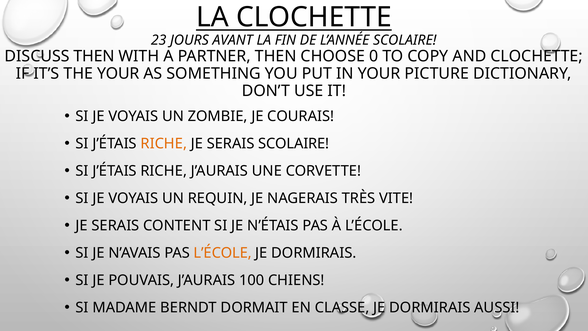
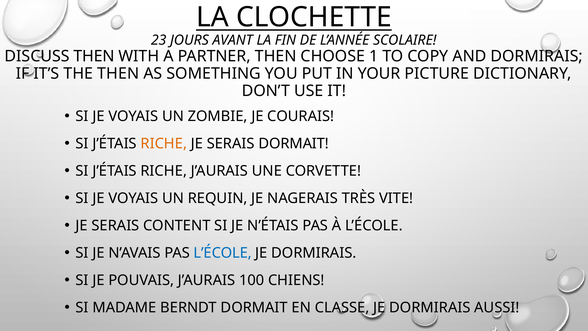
0: 0 -> 1
AND CLOCHETTE: CLOCHETTE -> DORMIRAIS
THE YOUR: YOUR -> THEN
SERAIS SCOLAIRE: SCOLAIRE -> DORMAIT
L’ÉCOLE at (223, 253) colour: orange -> blue
